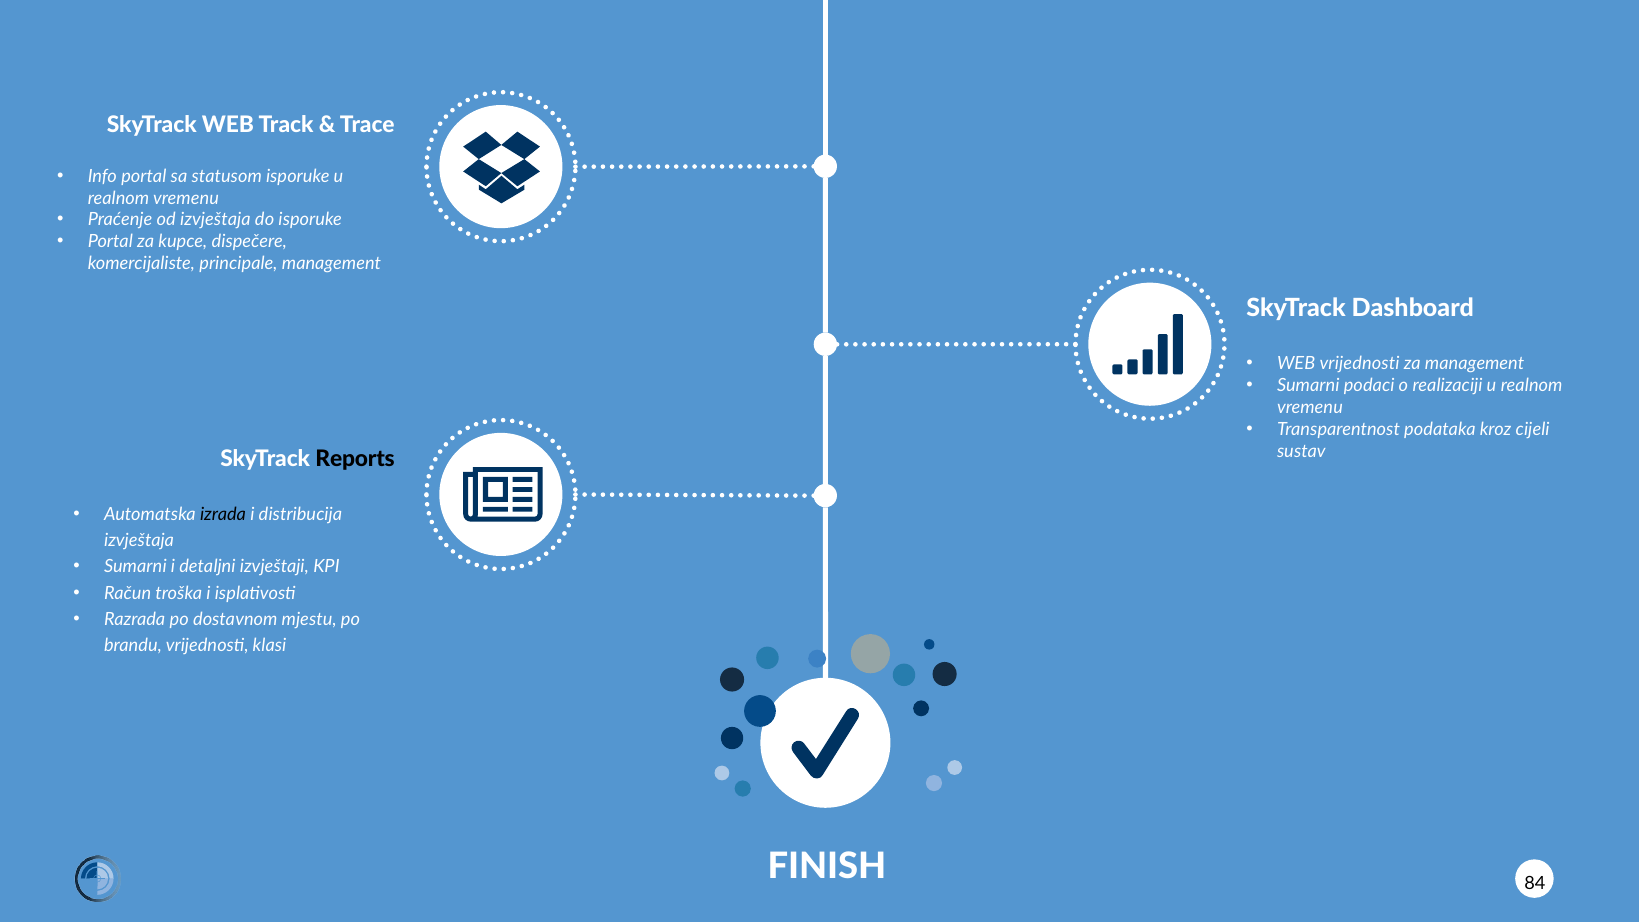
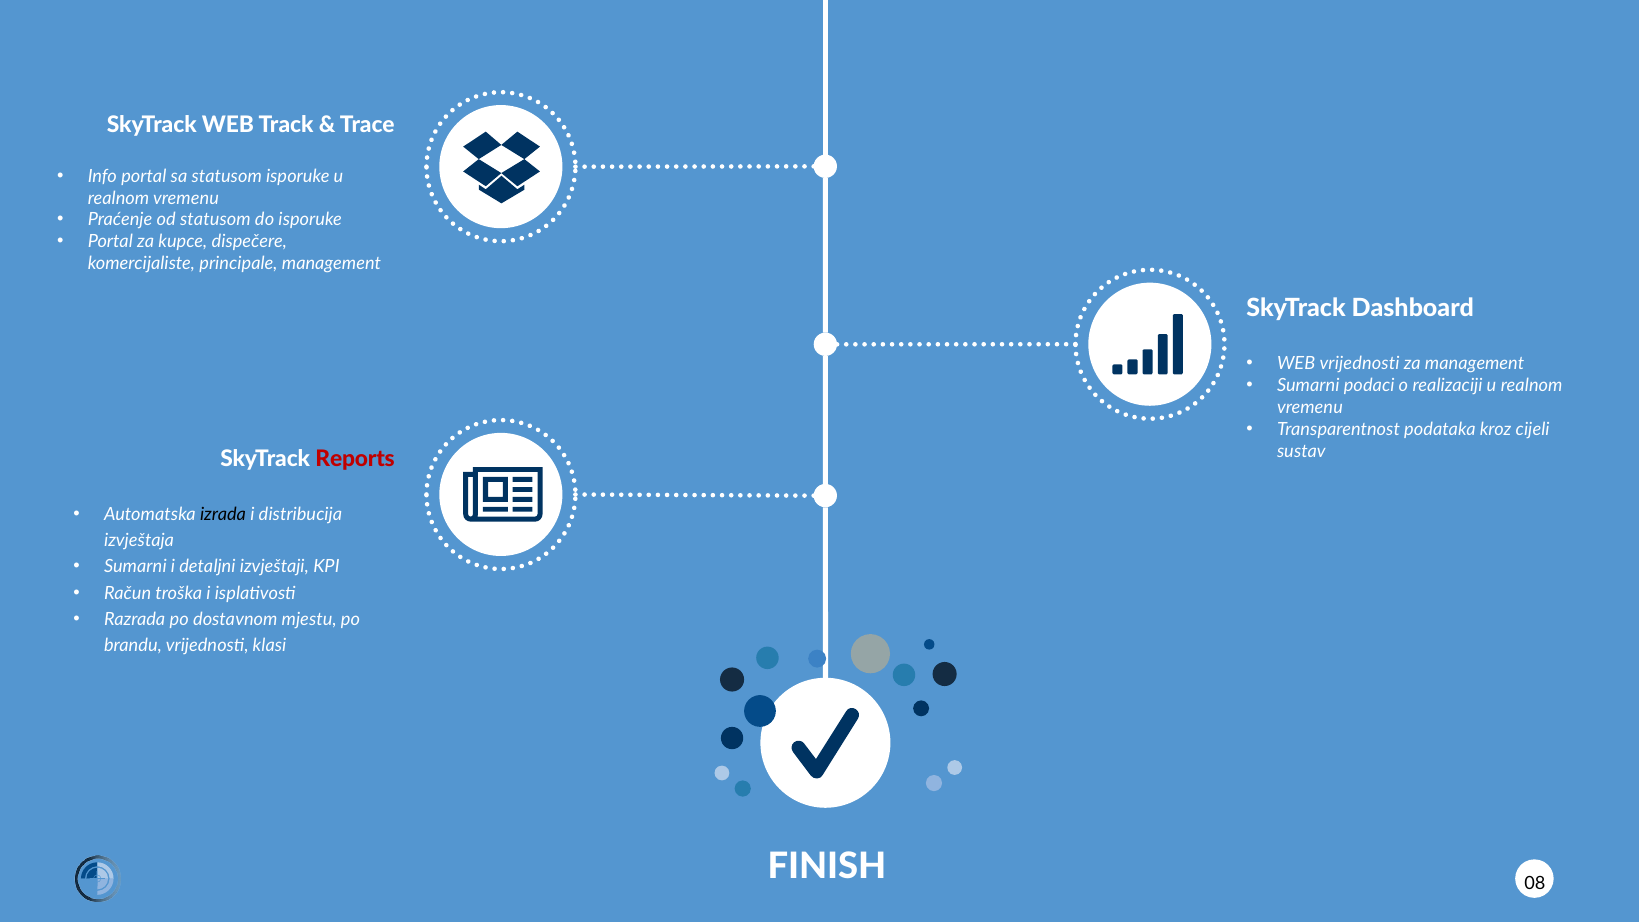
od izvještaja: izvještaja -> statusom
Reports colour: black -> red
84: 84 -> 08
